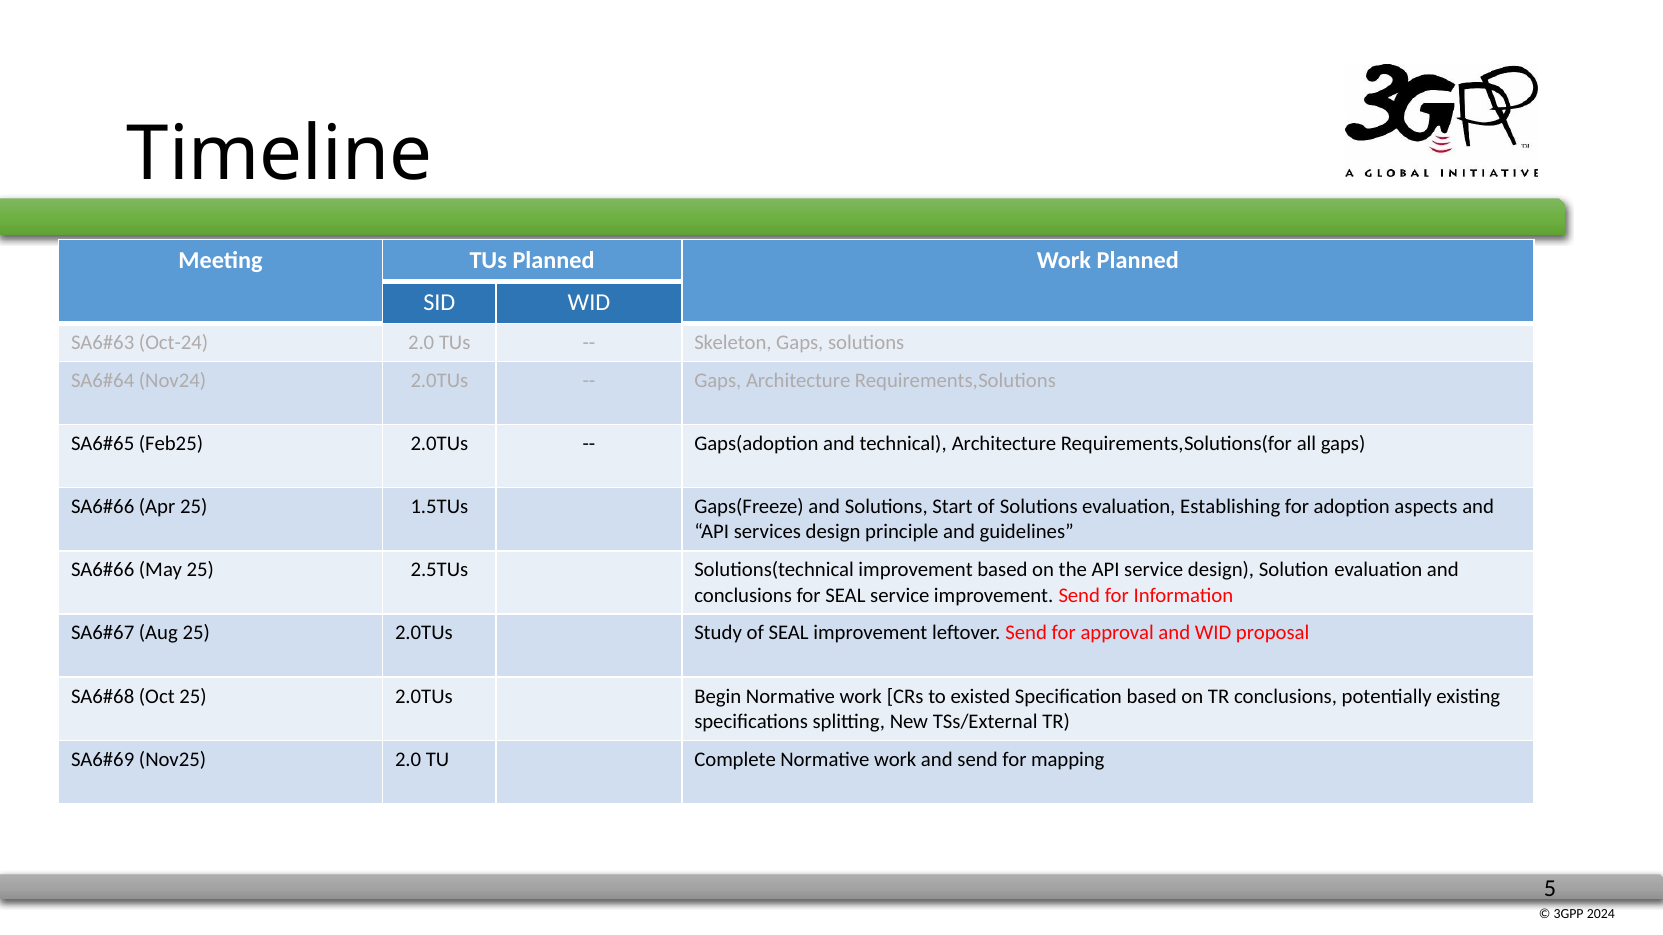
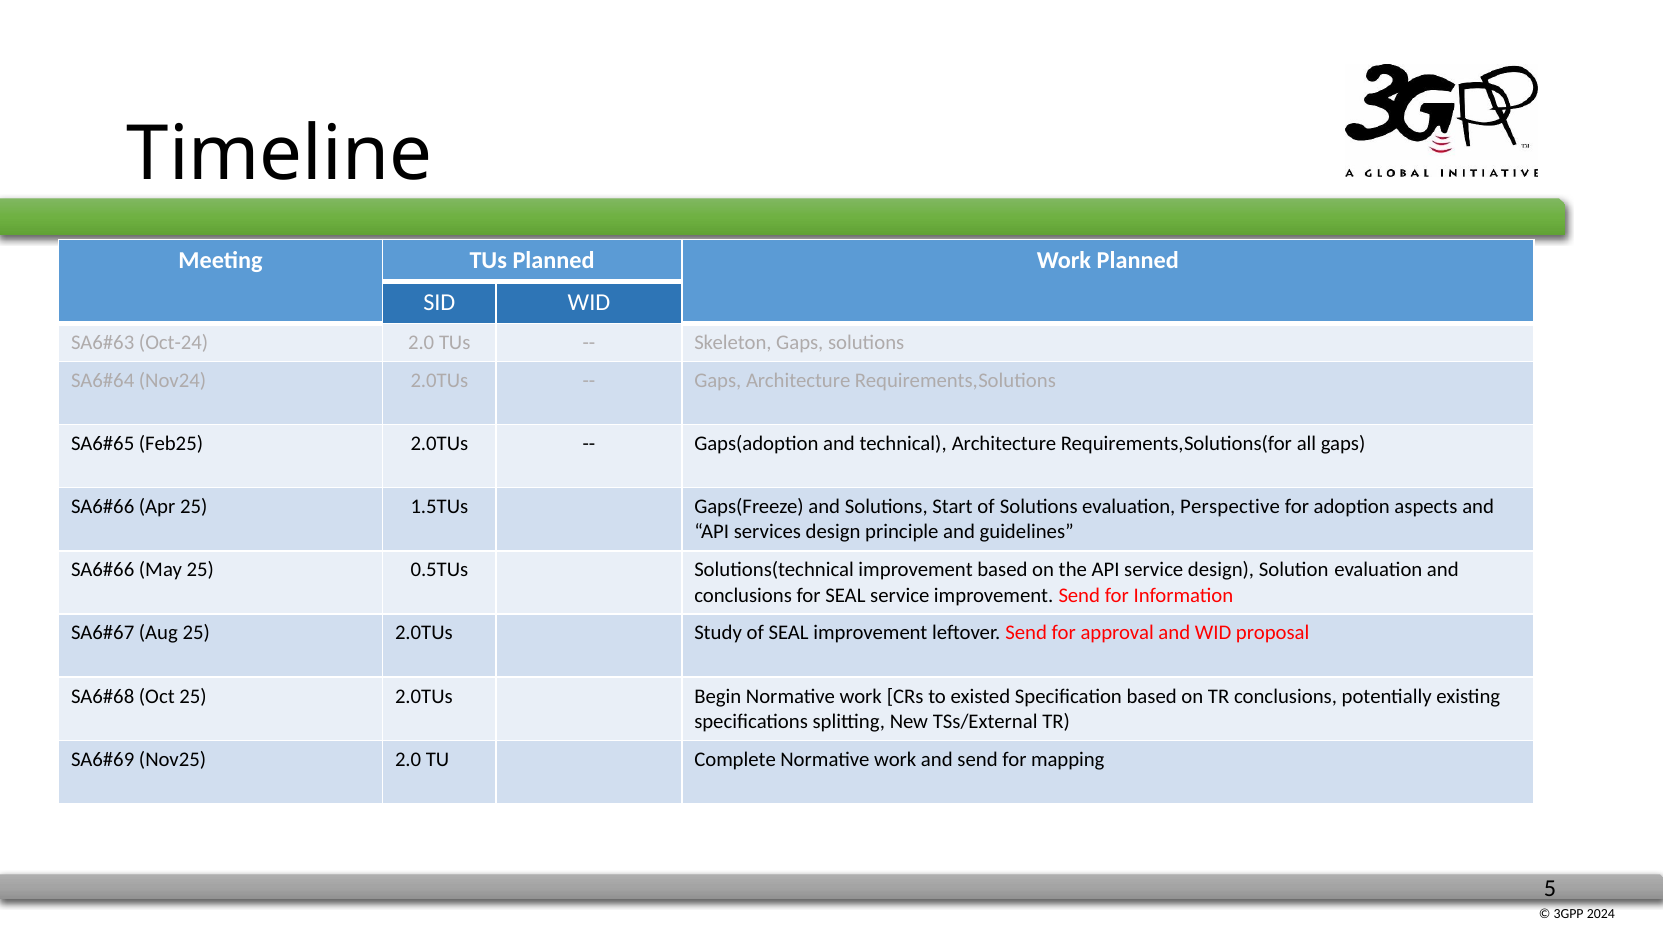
Establishing: Establishing -> Perspective
2.5TUs: 2.5TUs -> 0.5TUs
